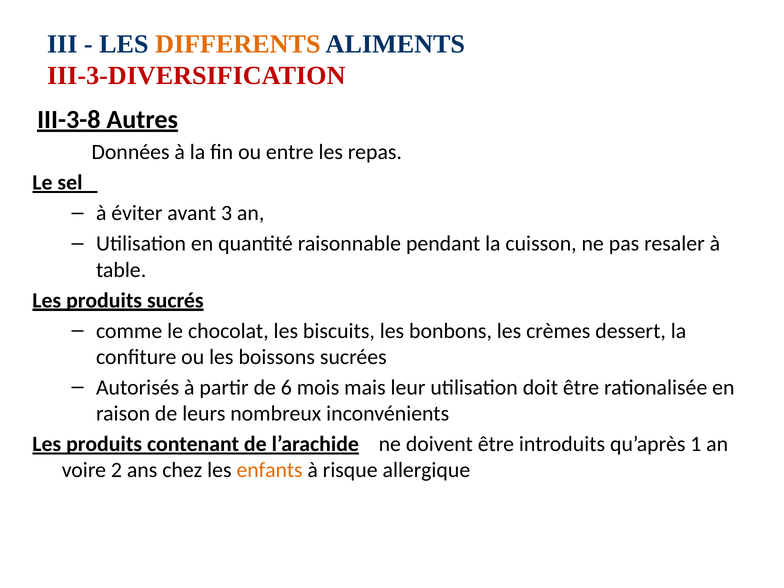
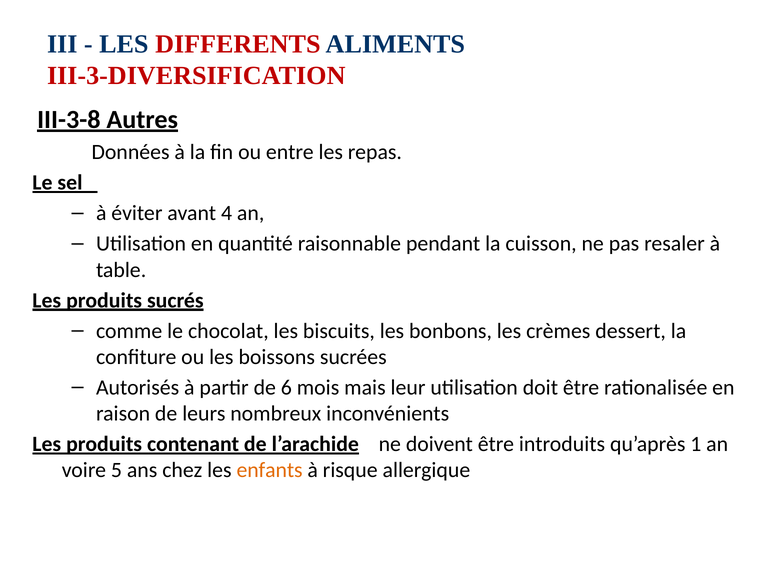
DIFFERENTS colour: orange -> red
3: 3 -> 4
2: 2 -> 5
